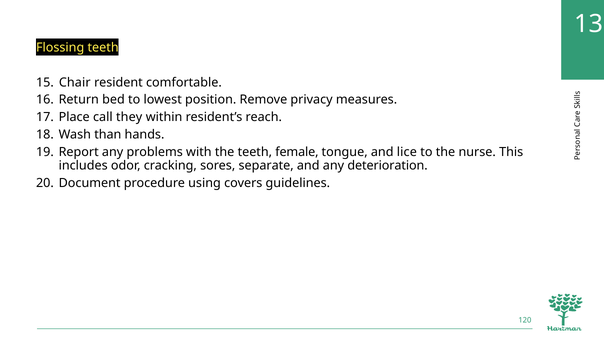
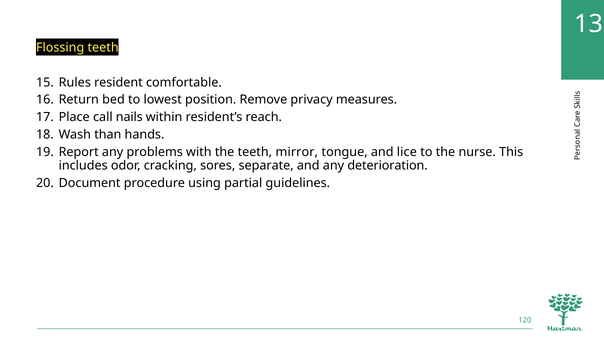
Chair: Chair -> Rules
they: they -> nails
female: female -> mirror
covers: covers -> partial
